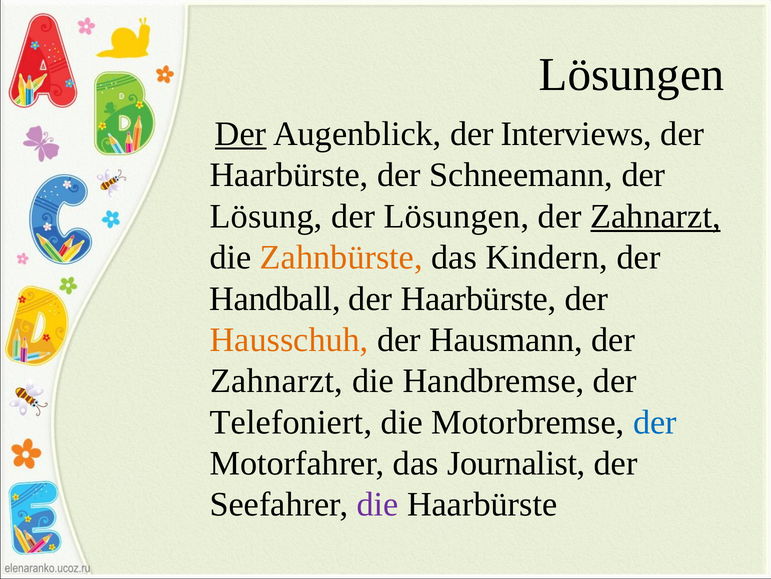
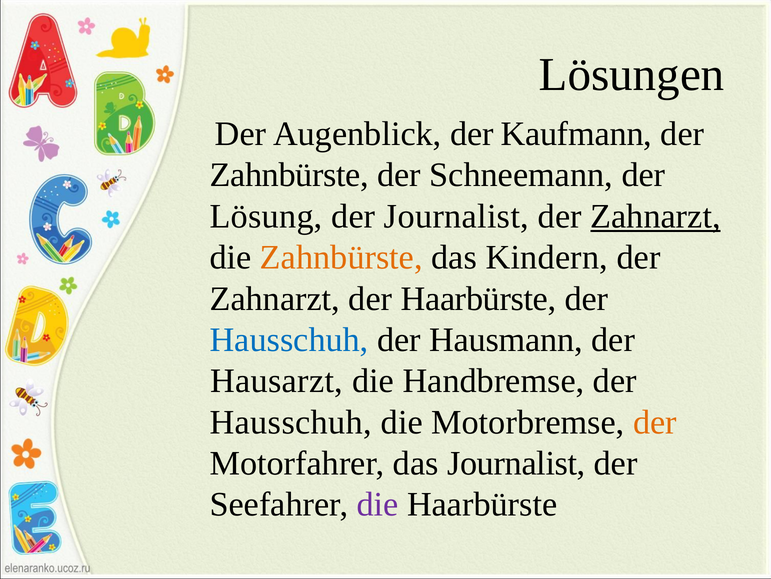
Der at (241, 134) underline: present -> none
Interviews: Interviews -> Kaufmann
Haarbürste at (289, 175): Haarbürste -> Zahnbürste
der Lösungen: Lösungen -> Journalist
Handball at (275, 298): Handball -> Zahnarzt
Hausschuh at (289, 339) colour: orange -> blue
Zahnarzt at (277, 381): Zahnarzt -> Hausarzt
Telefoniert at (291, 422): Telefoniert -> Hausschuh
der at (655, 422) colour: blue -> orange
